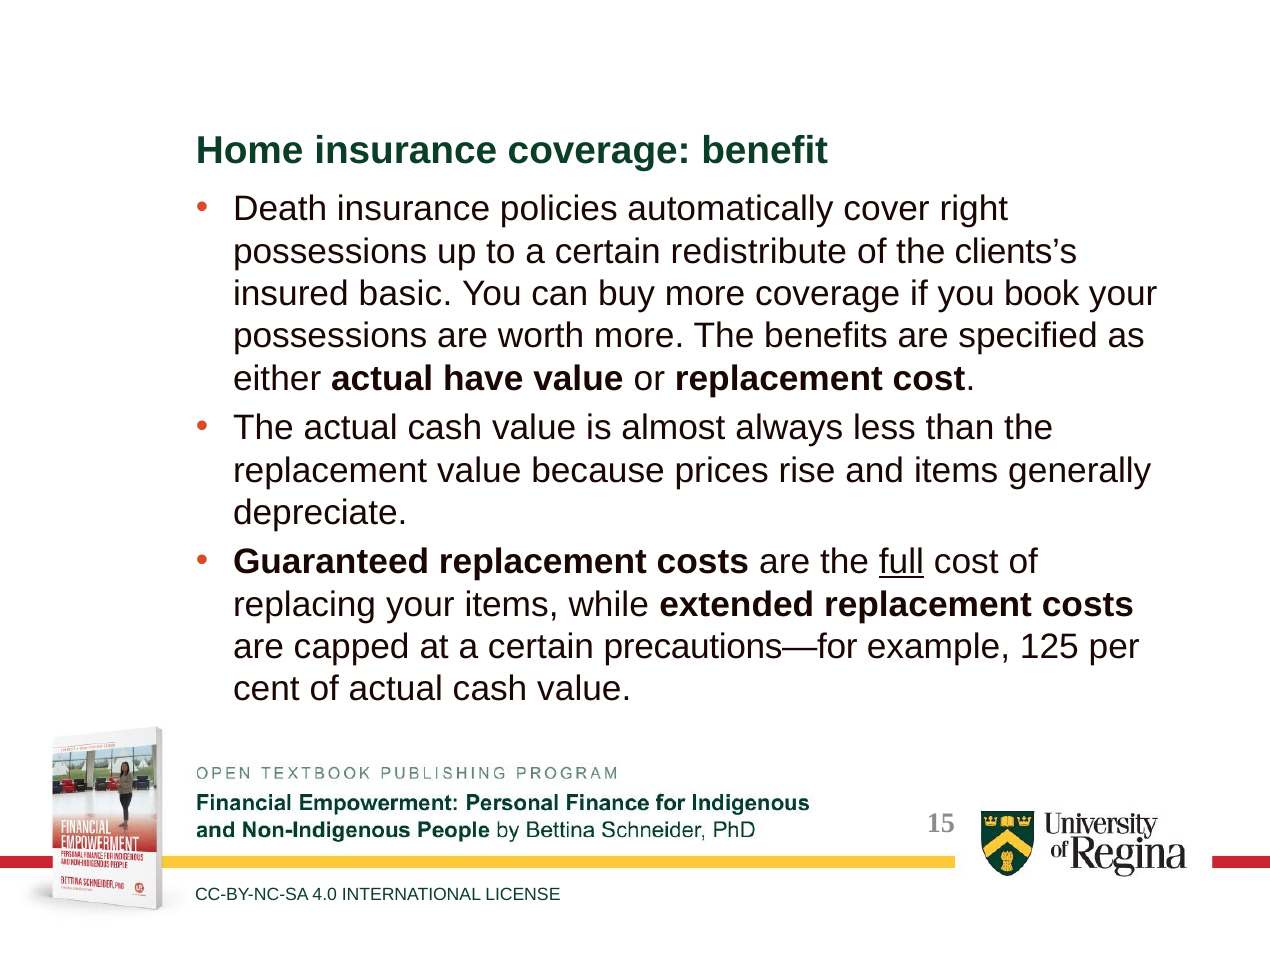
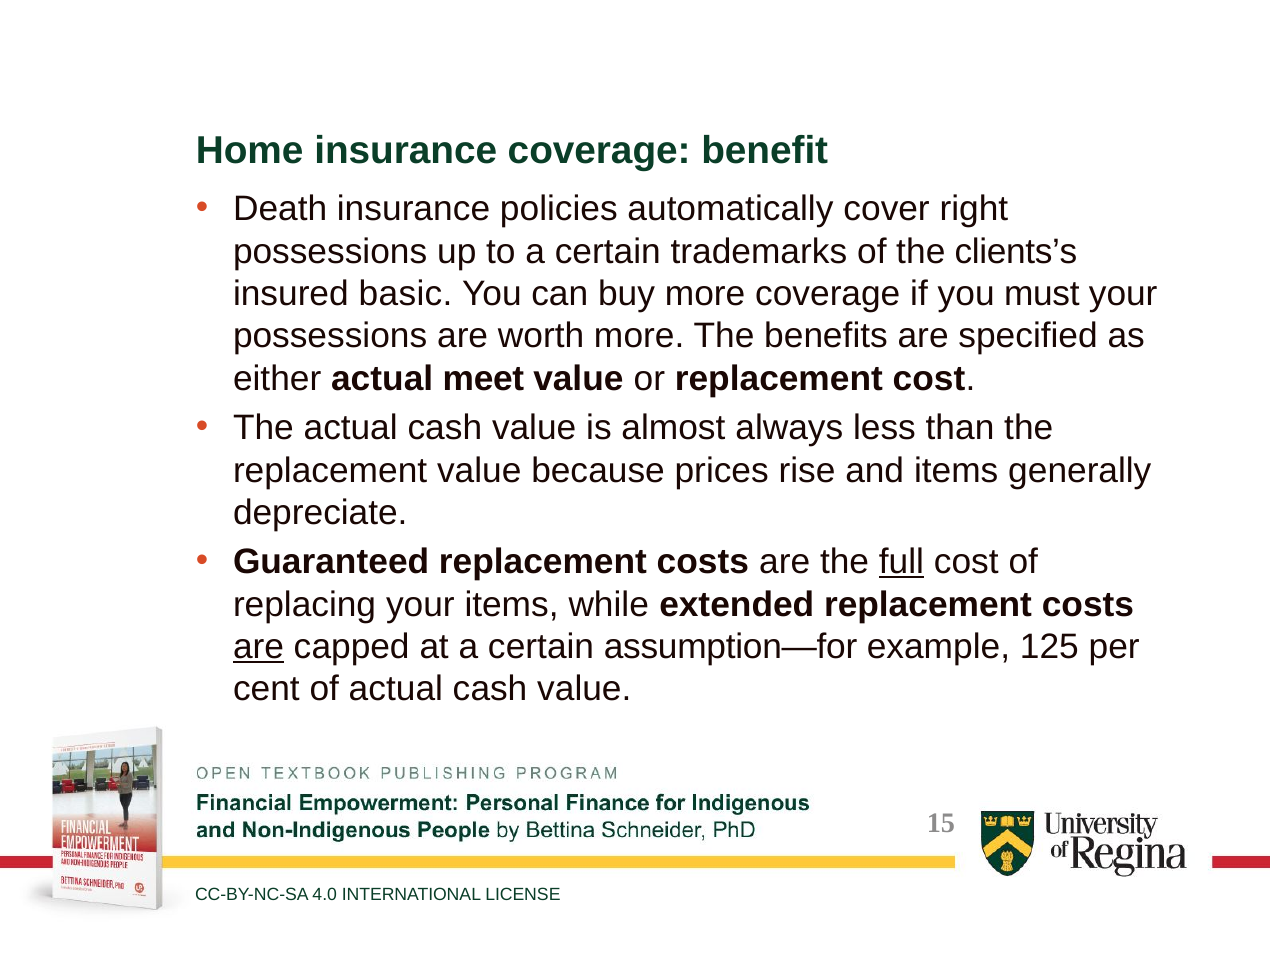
redistribute: redistribute -> trademarks
book: book -> must
have: have -> meet
are at (259, 647) underline: none -> present
precautions—for: precautions—for -> assumption—for
